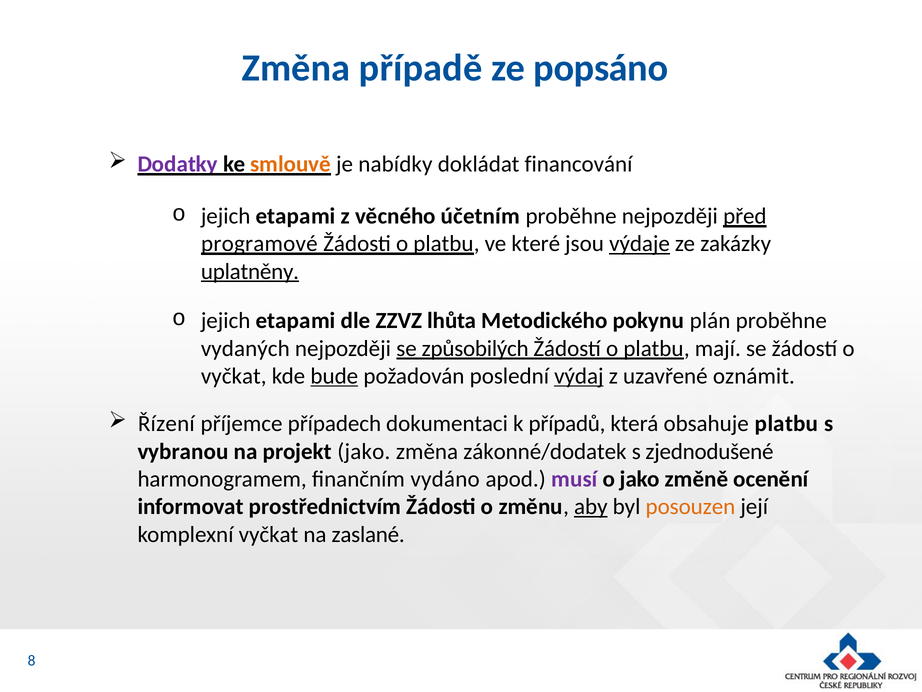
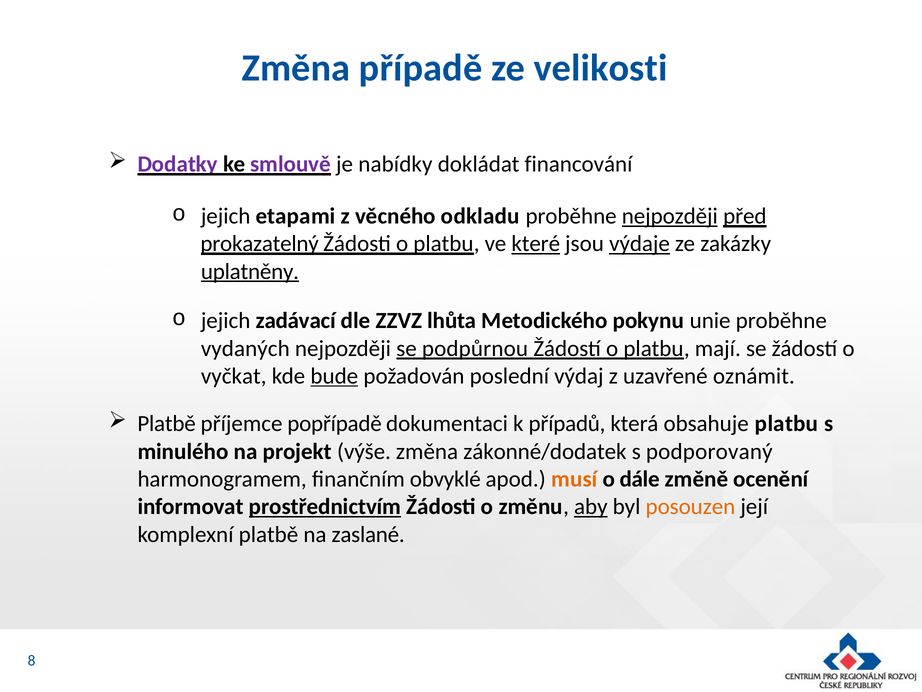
popsáno: popsáno -> velikosti
smlouvě colour: orange -> purple
účetním: účetním -> odkladu
nejpozději at (670, 216) underline: none -> present
programové: programové -> prokazatelný
které underline: none -> present
etapami at (296, 321): etapami -> zadávací
plán: plán -> unie
způsobilých: způsobilých -> podpůrnou
výdaj underline: present -> none
Řízení at (166, 423): Řízení -> Platbě
případech: případech -> popřípadě
vybranou: vybranou -> minulého
projekt jako: jako -> výše
zjednodušené: zjednodušené -> podporovaný
vydáno: vydáno -> obvyklé
musí colour: purple -> orange
o jako: jako -> dále
prostřednictvím underline: none -> present
komplexní vyčkat: vyčkat -> platbě
